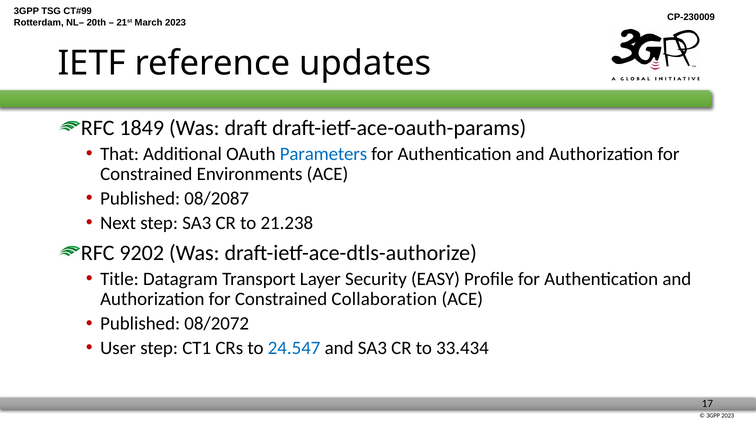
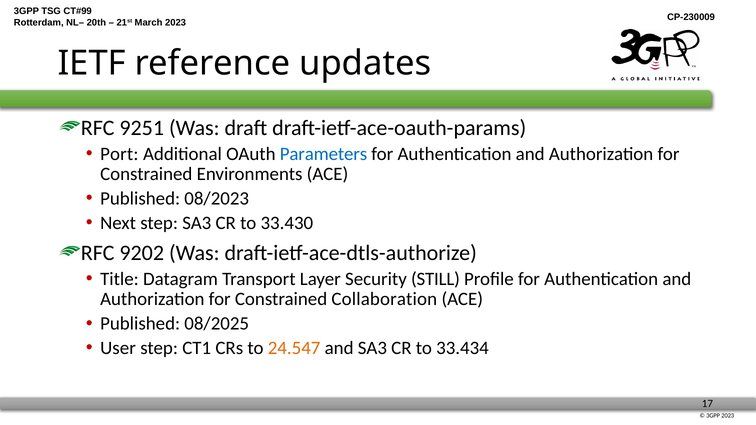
1849: 1849 -> 9251
That: That -> Port
08/2087: 08/2087 -> 08/2023
21.238: 21.238 -> 33.430
EASY: EASY -> STILL
08/2072: 08/2072 -> 08/2025
24.547 colour: blue -> orange
